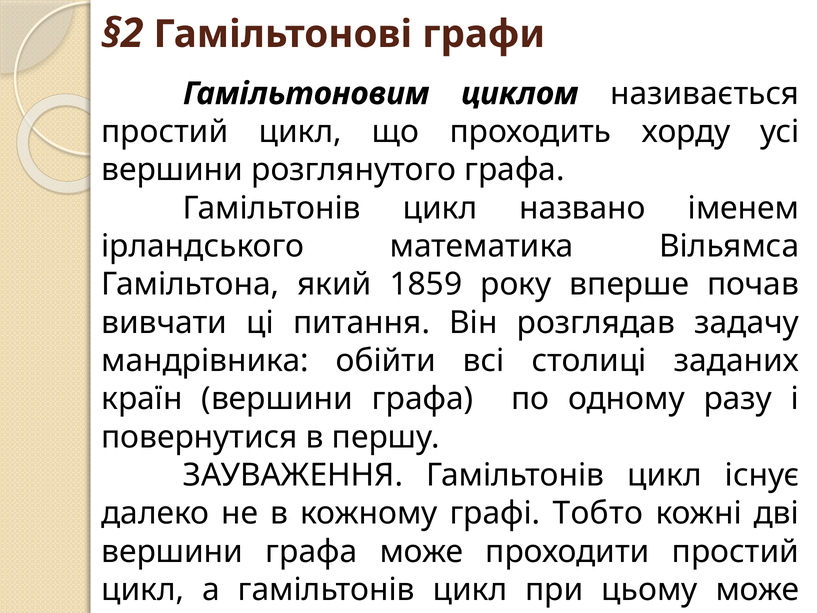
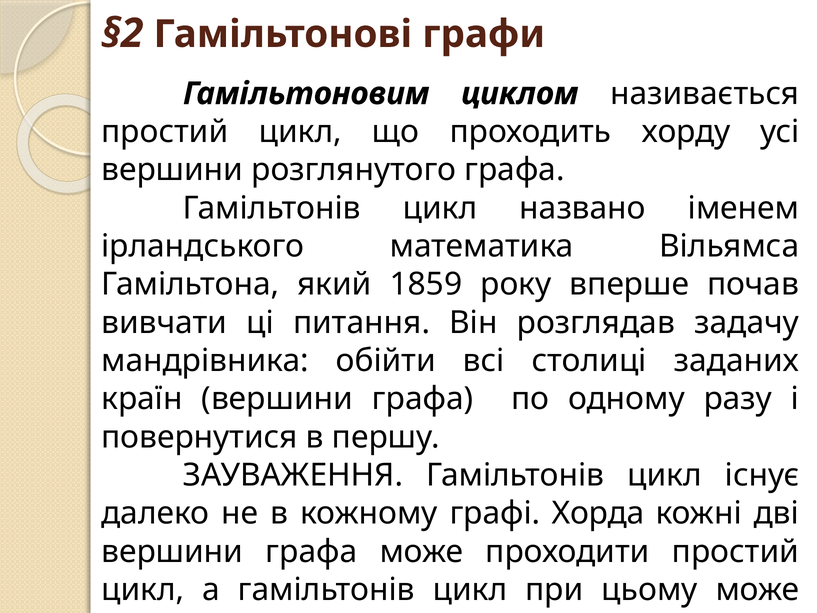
Тобто: Тобто -> Хорда
